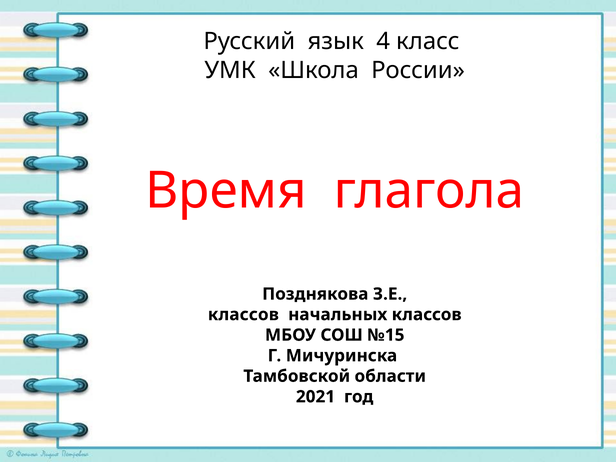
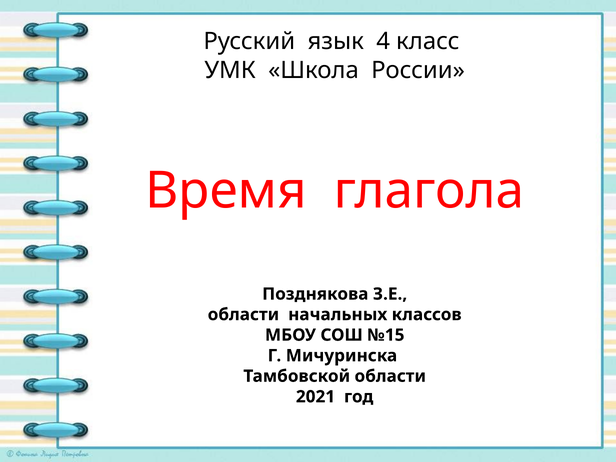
классов at (243, 315): классов -> области
